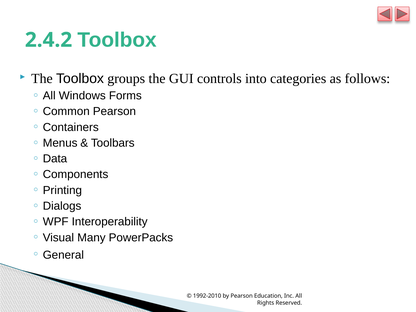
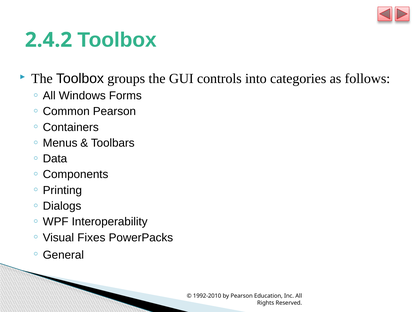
Many: Many -> Fixes
